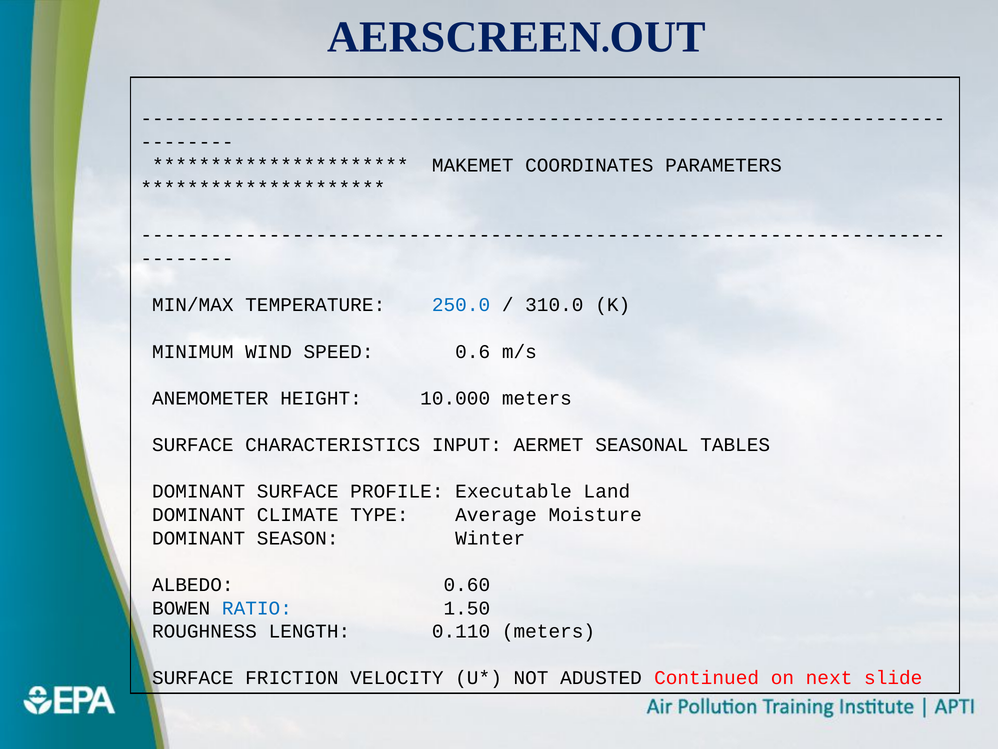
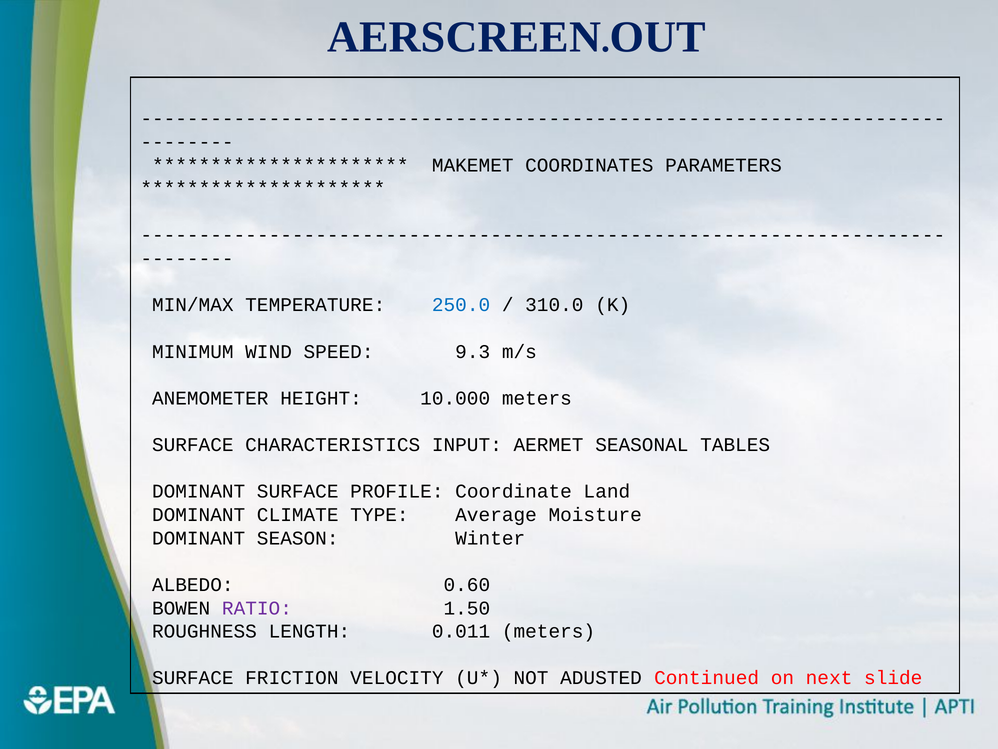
0.6: 0.6 -> 9.3
Executable: Executable -> Coordinate
RATIO colour: blue -> purple
0.110: 0.110 -> 0.011
